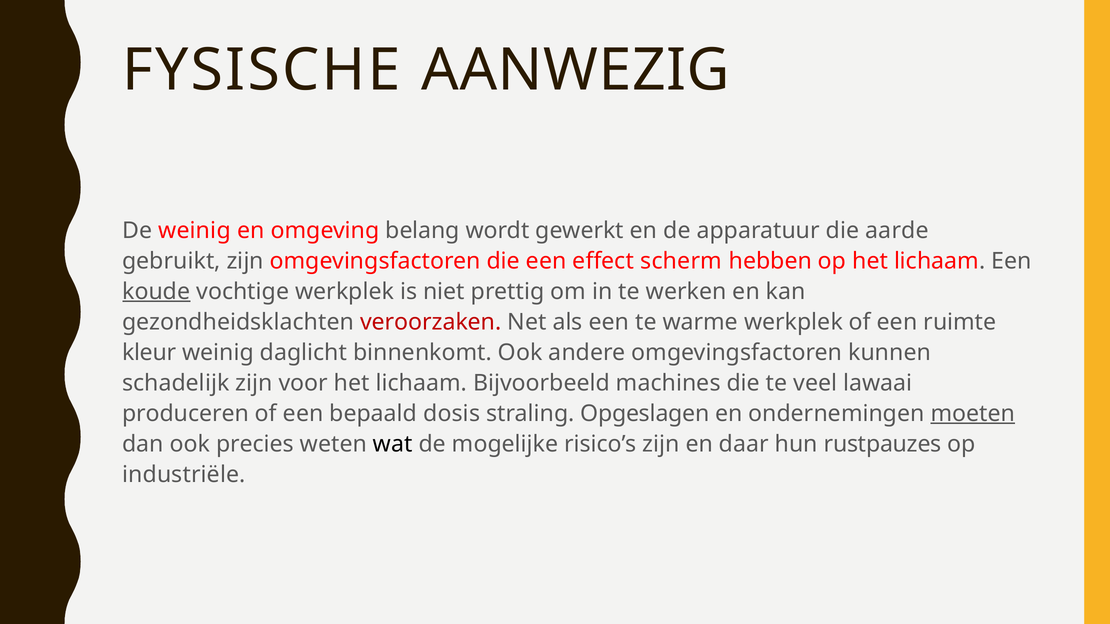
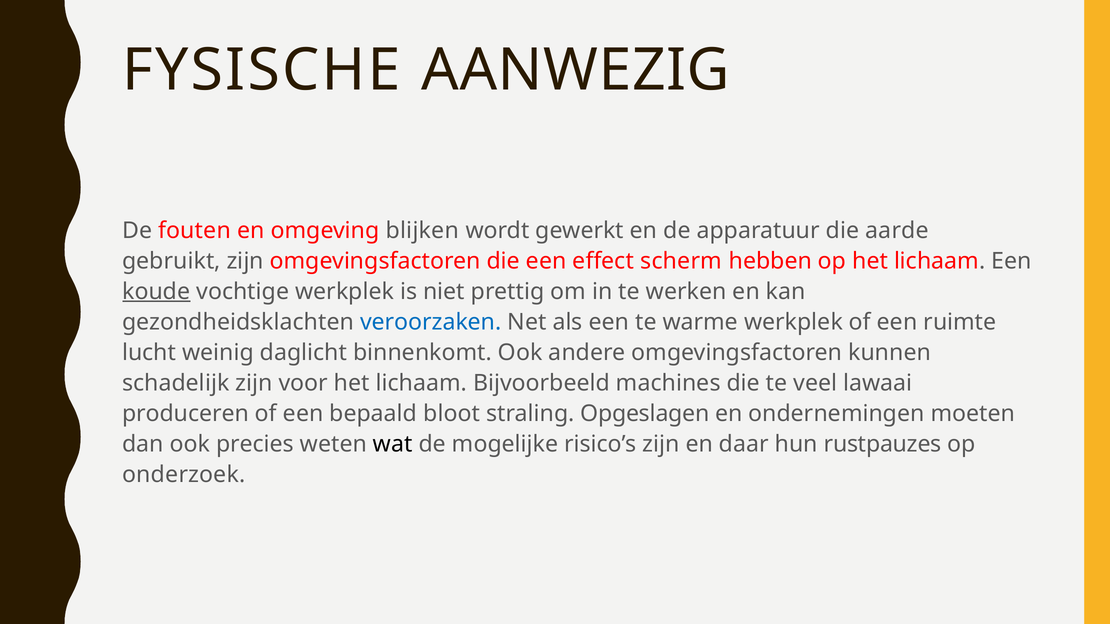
De weinig: weinig -> fouten
belang: belang -> blijken
veroorzaken colour: red -> blue
kleur: kleur -> lucht
dosis: dosis -> bloot
moeten underline: present -> none
industriële: industriële -> onderzoek
